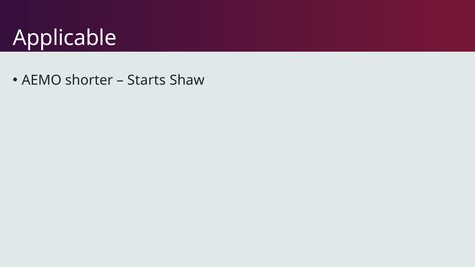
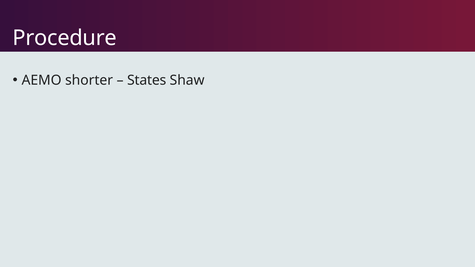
Applicable: Applicable -> Procedure
Starts: Starts -> States
